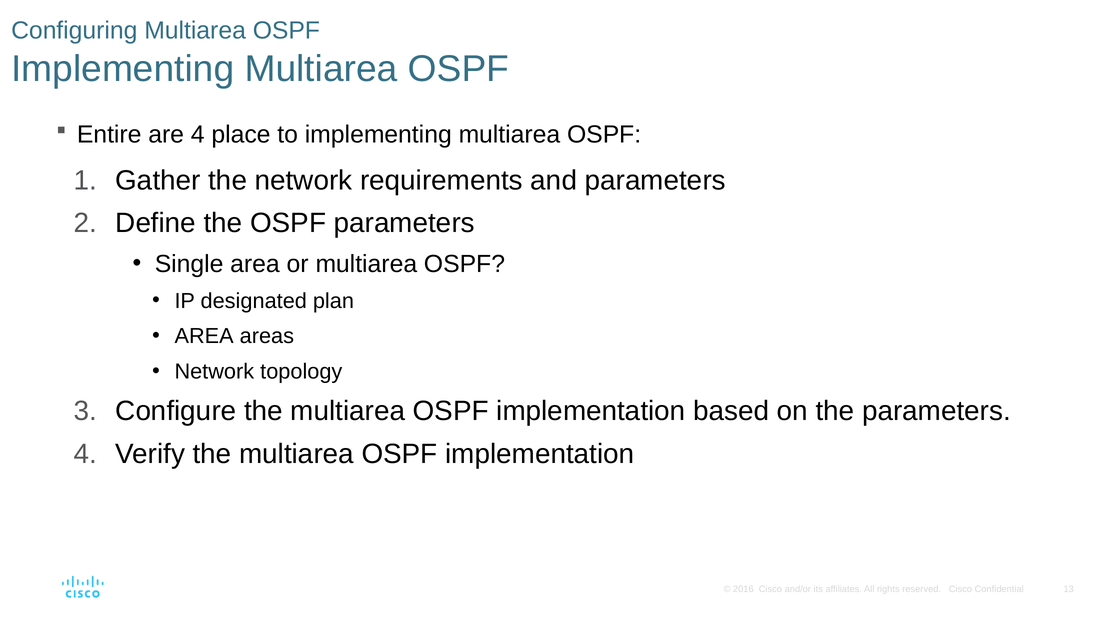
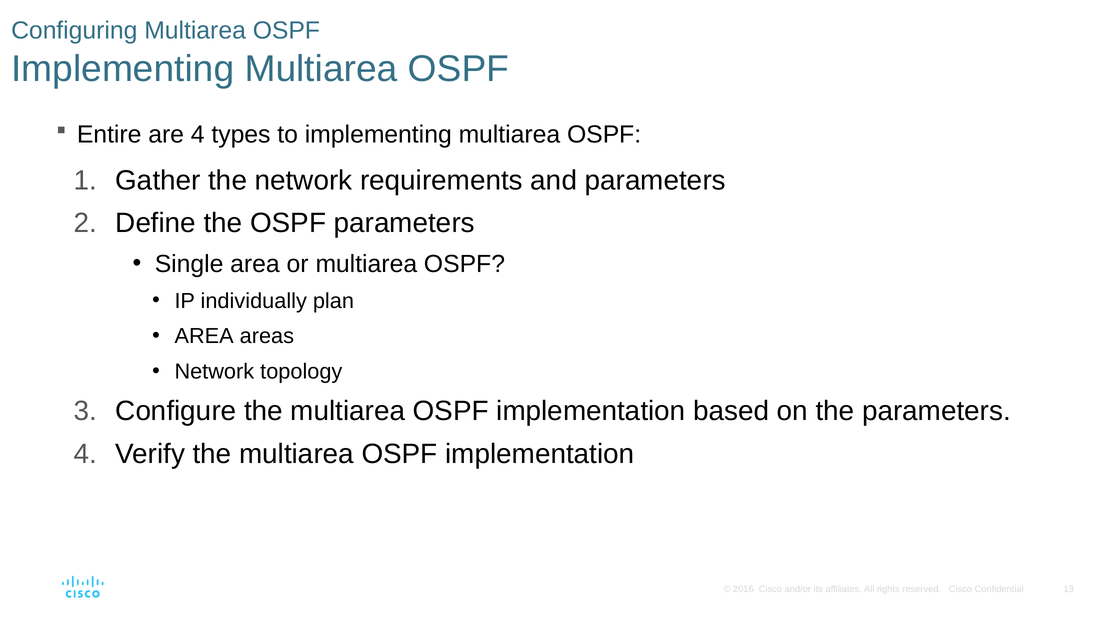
place: place -> types
designated: designated -> individually
